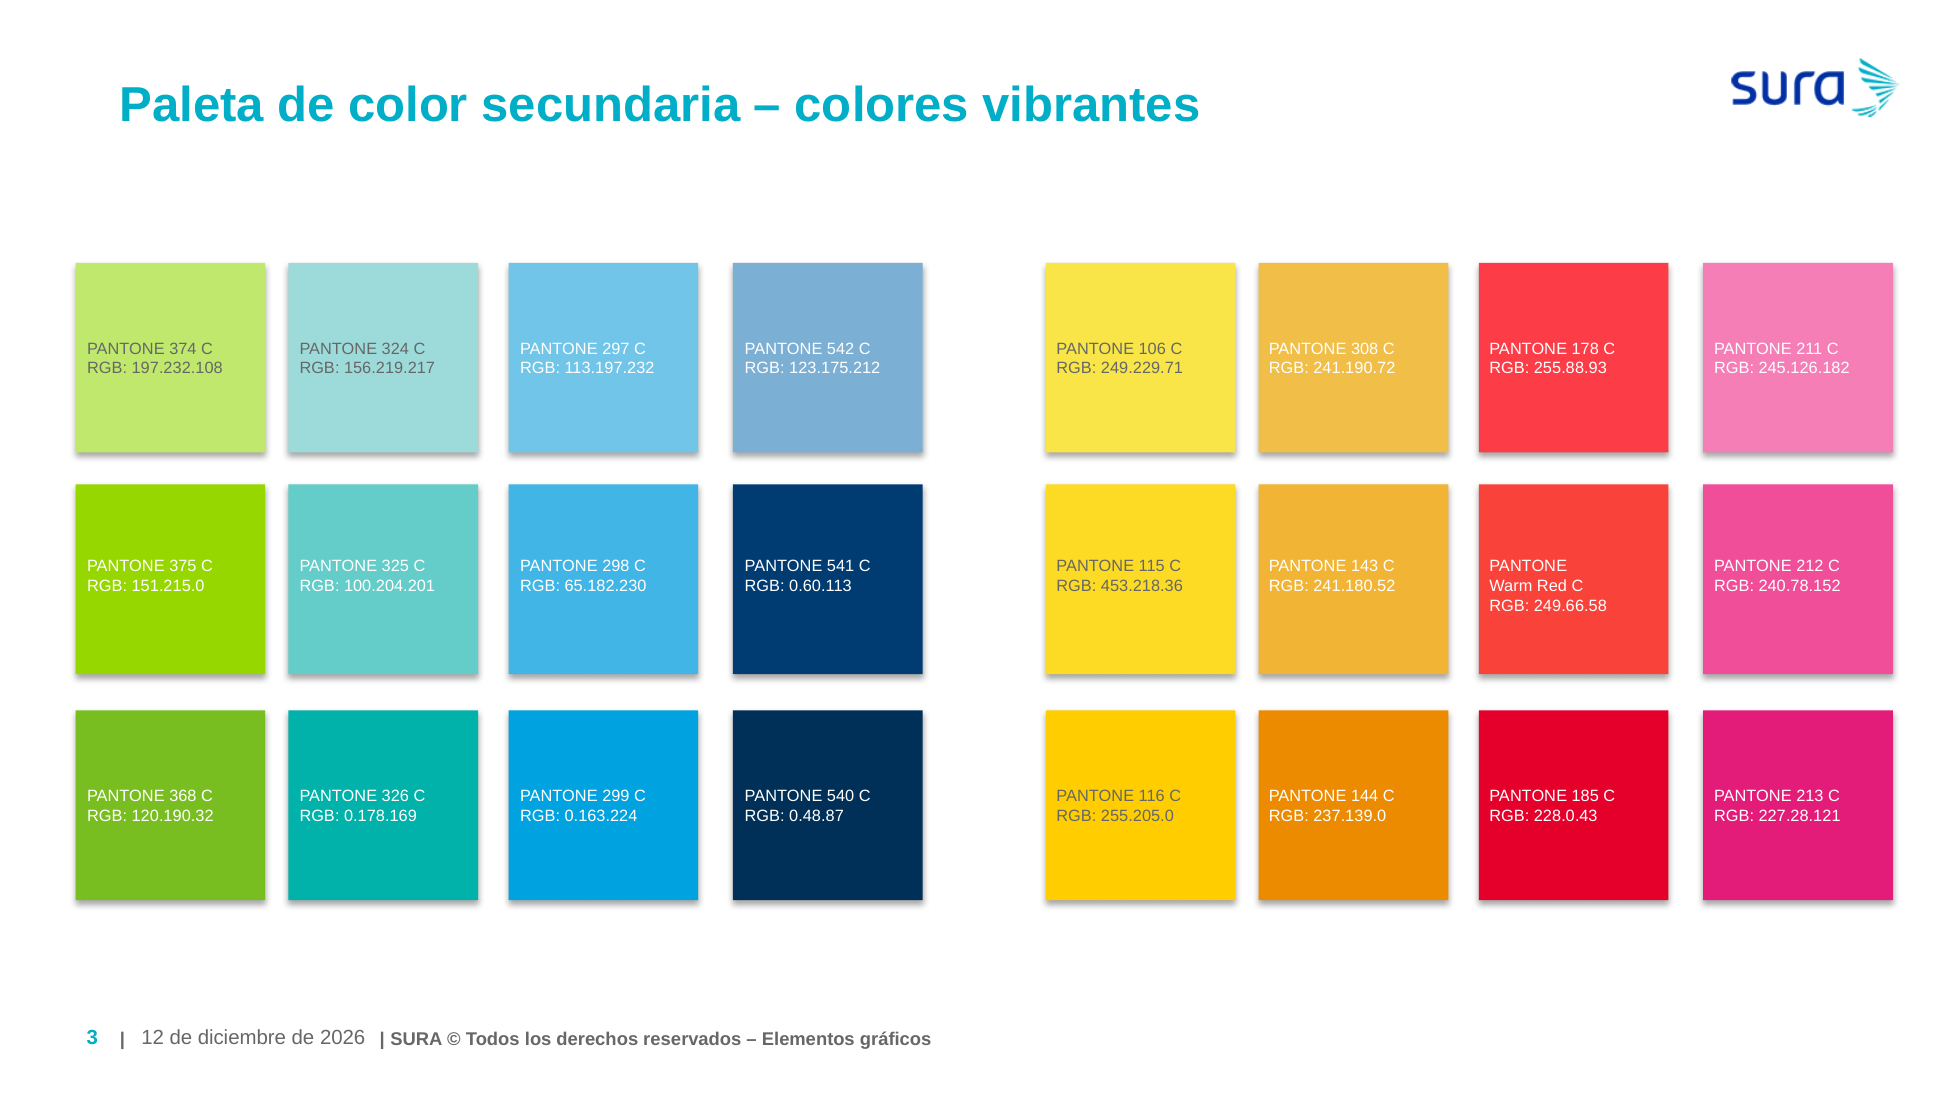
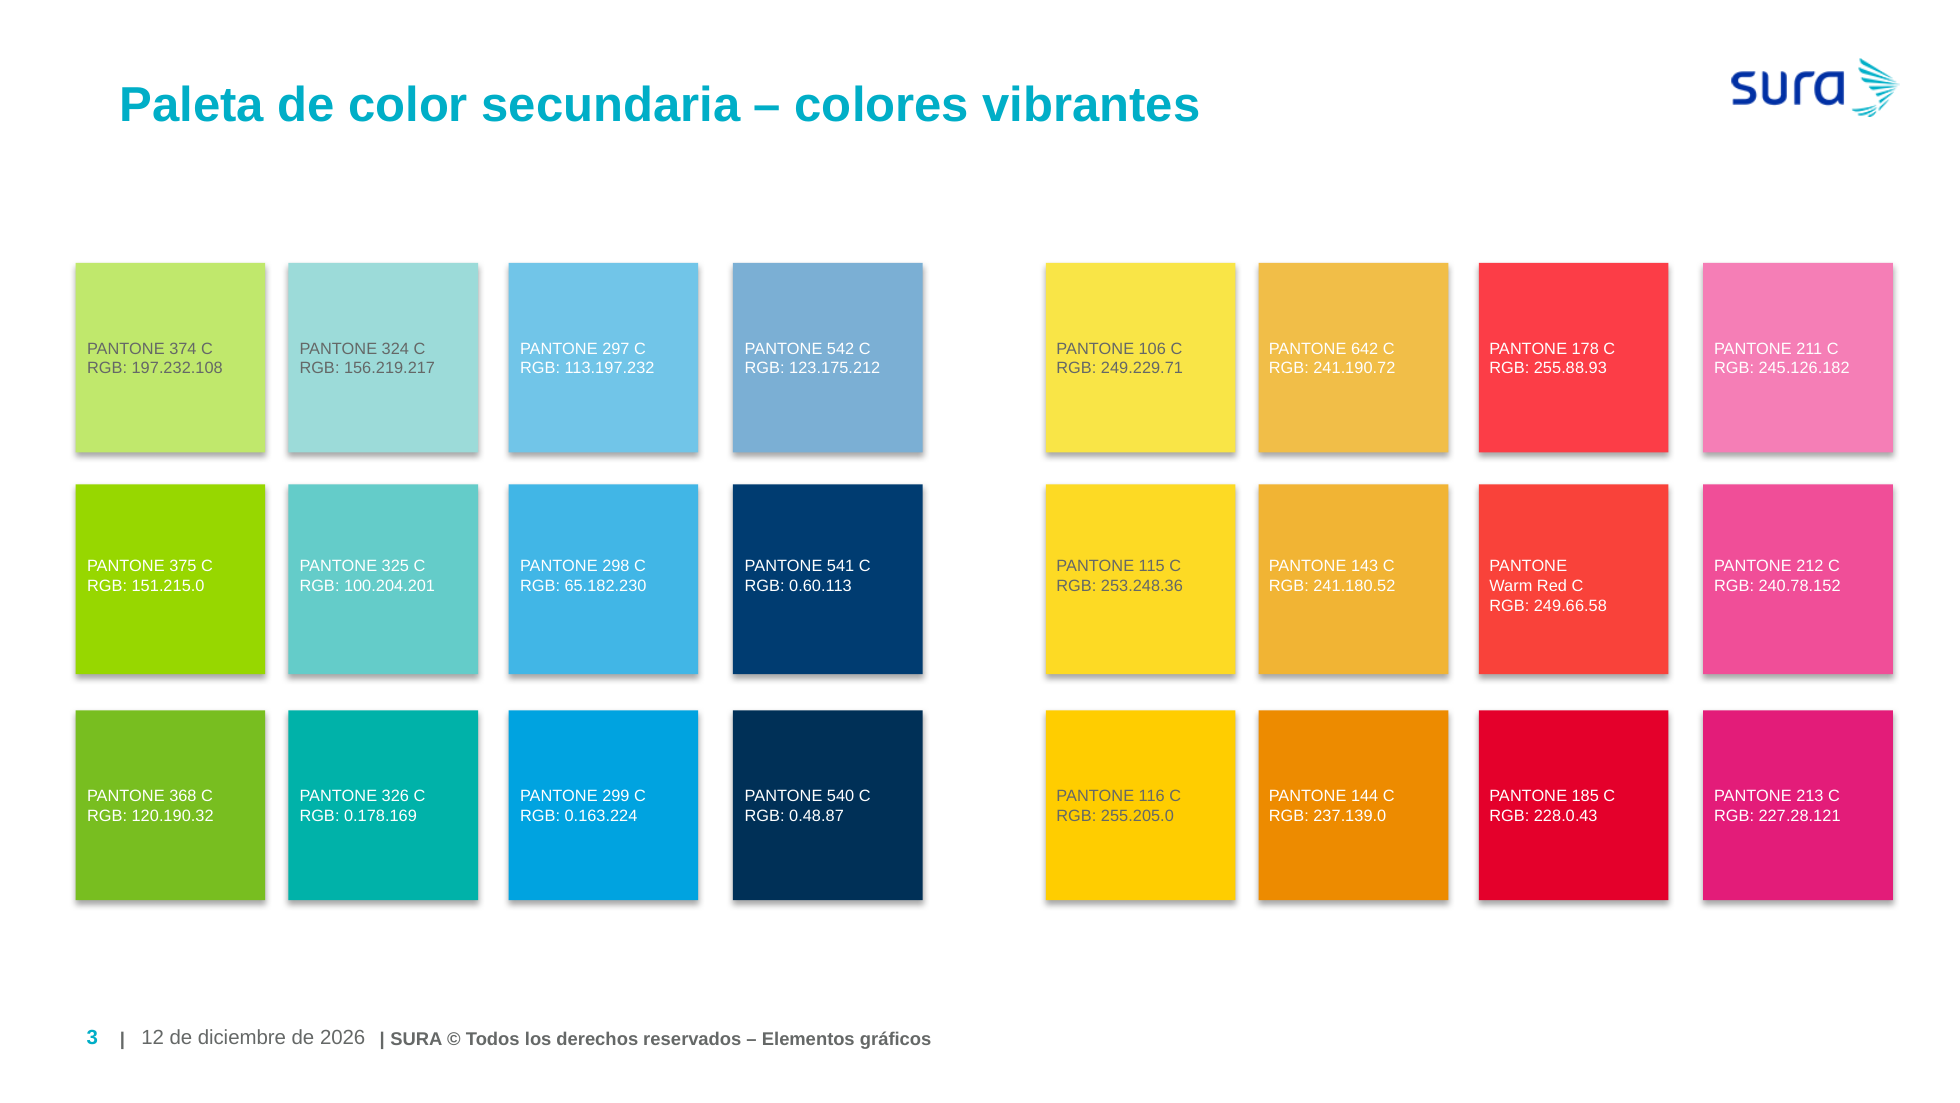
308: 308 -> 642
453.218.36: 453.218.36 -> 253.248.36
